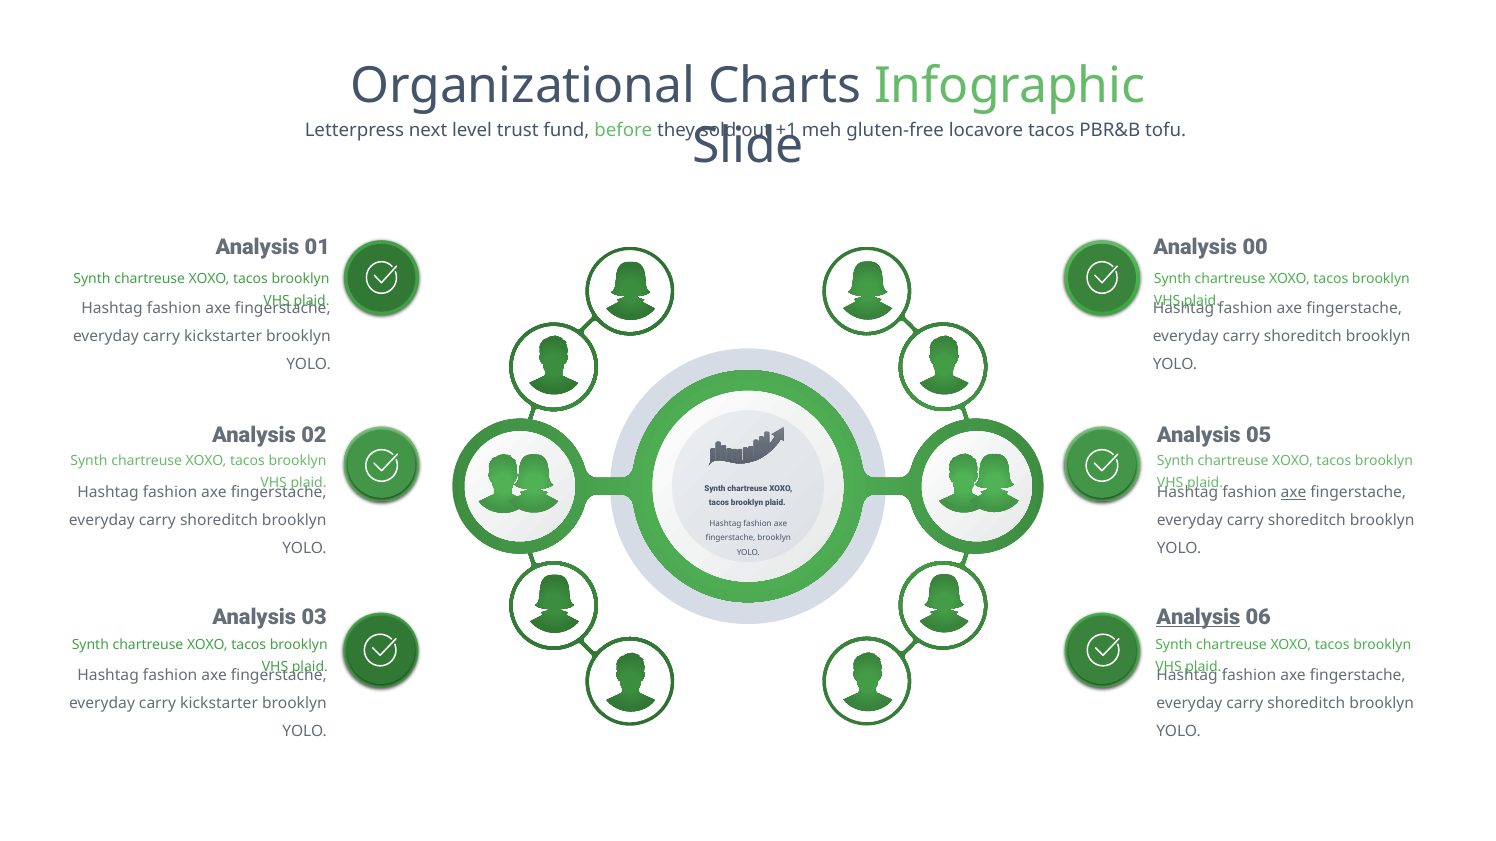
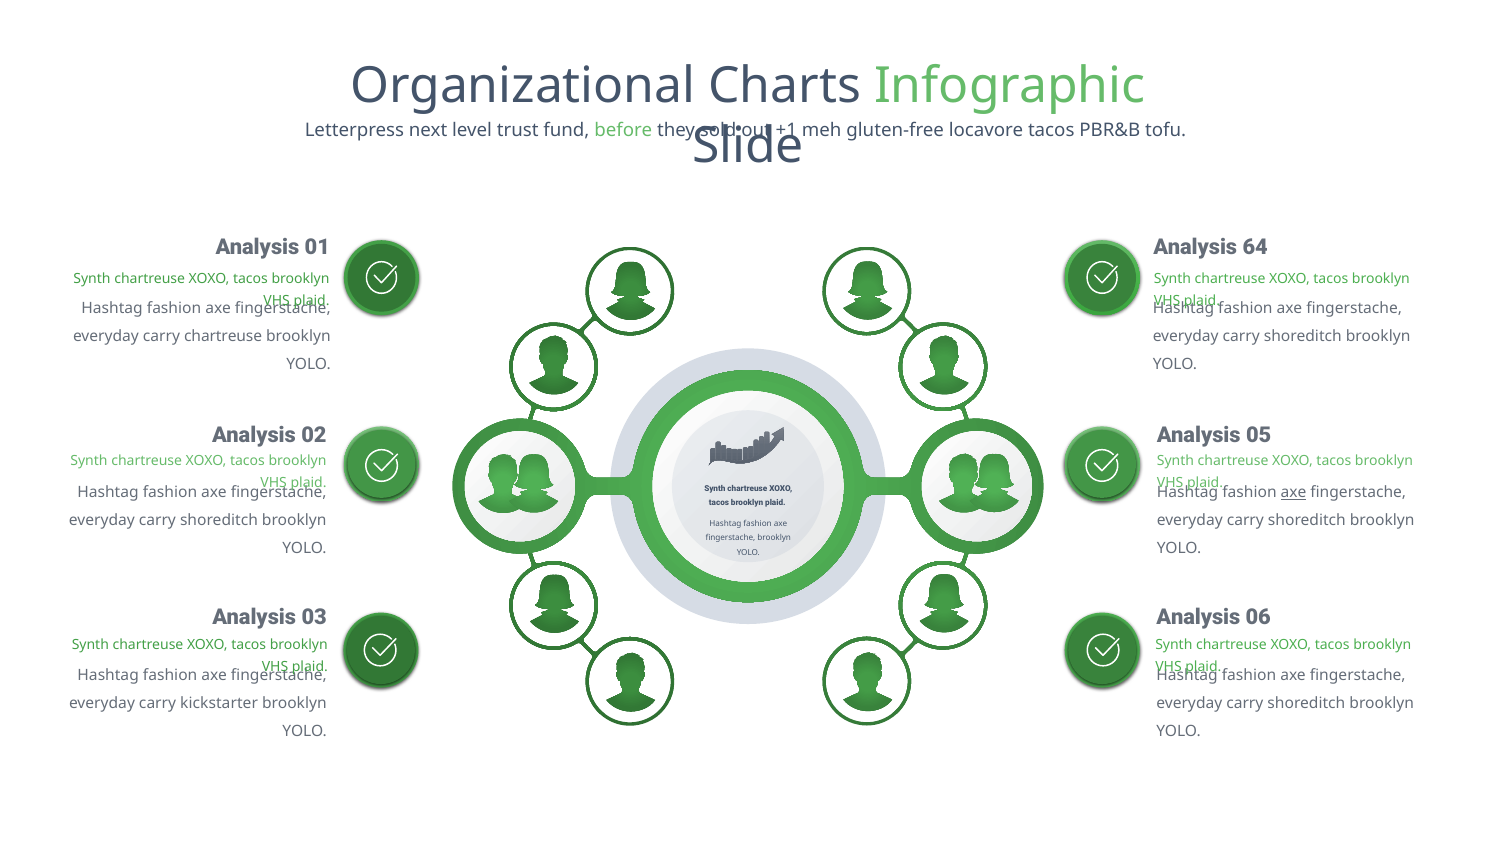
00: 00 -> 64
kickstarter at (223, 337): kickstarter -> chartreuse
Analysis at (1198, 617) underline: present -> none
